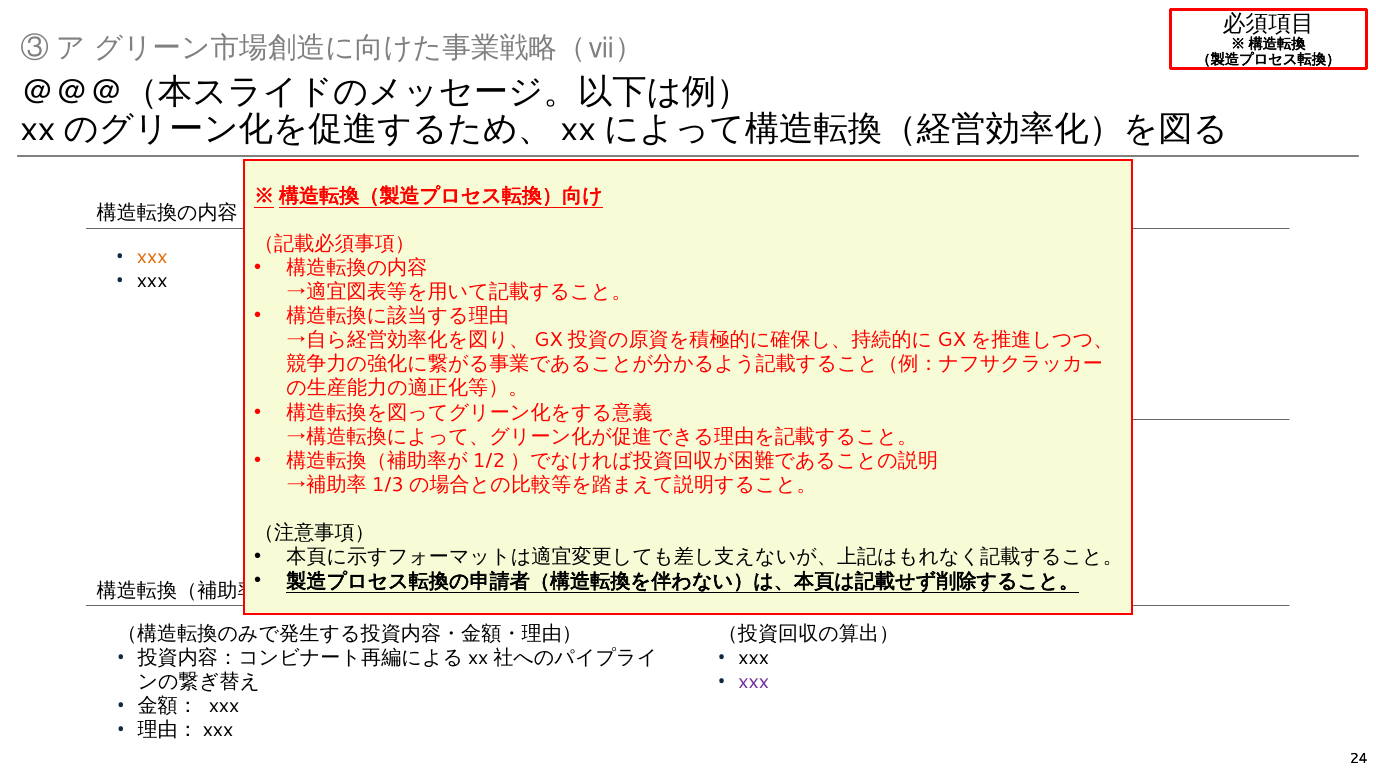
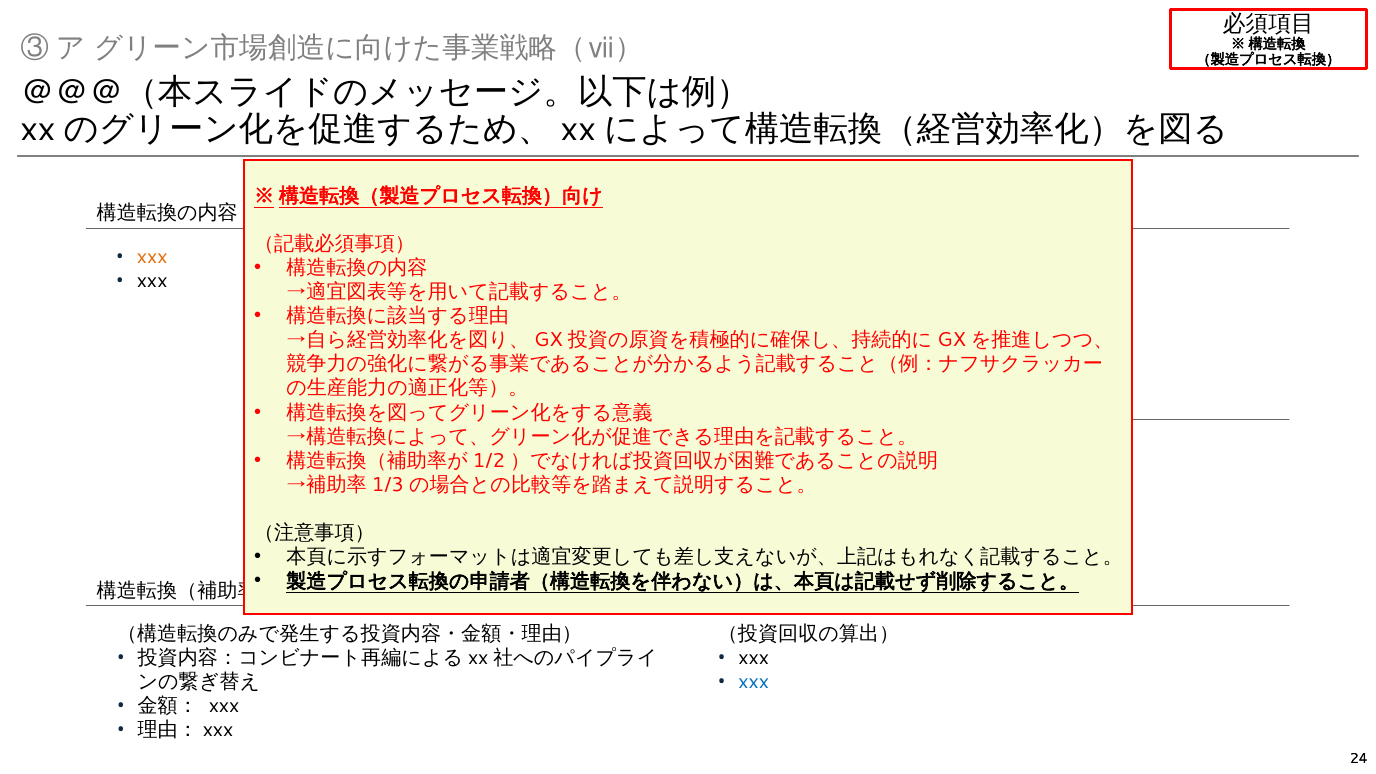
xxx at (754, 682) colour: purple -> blue
